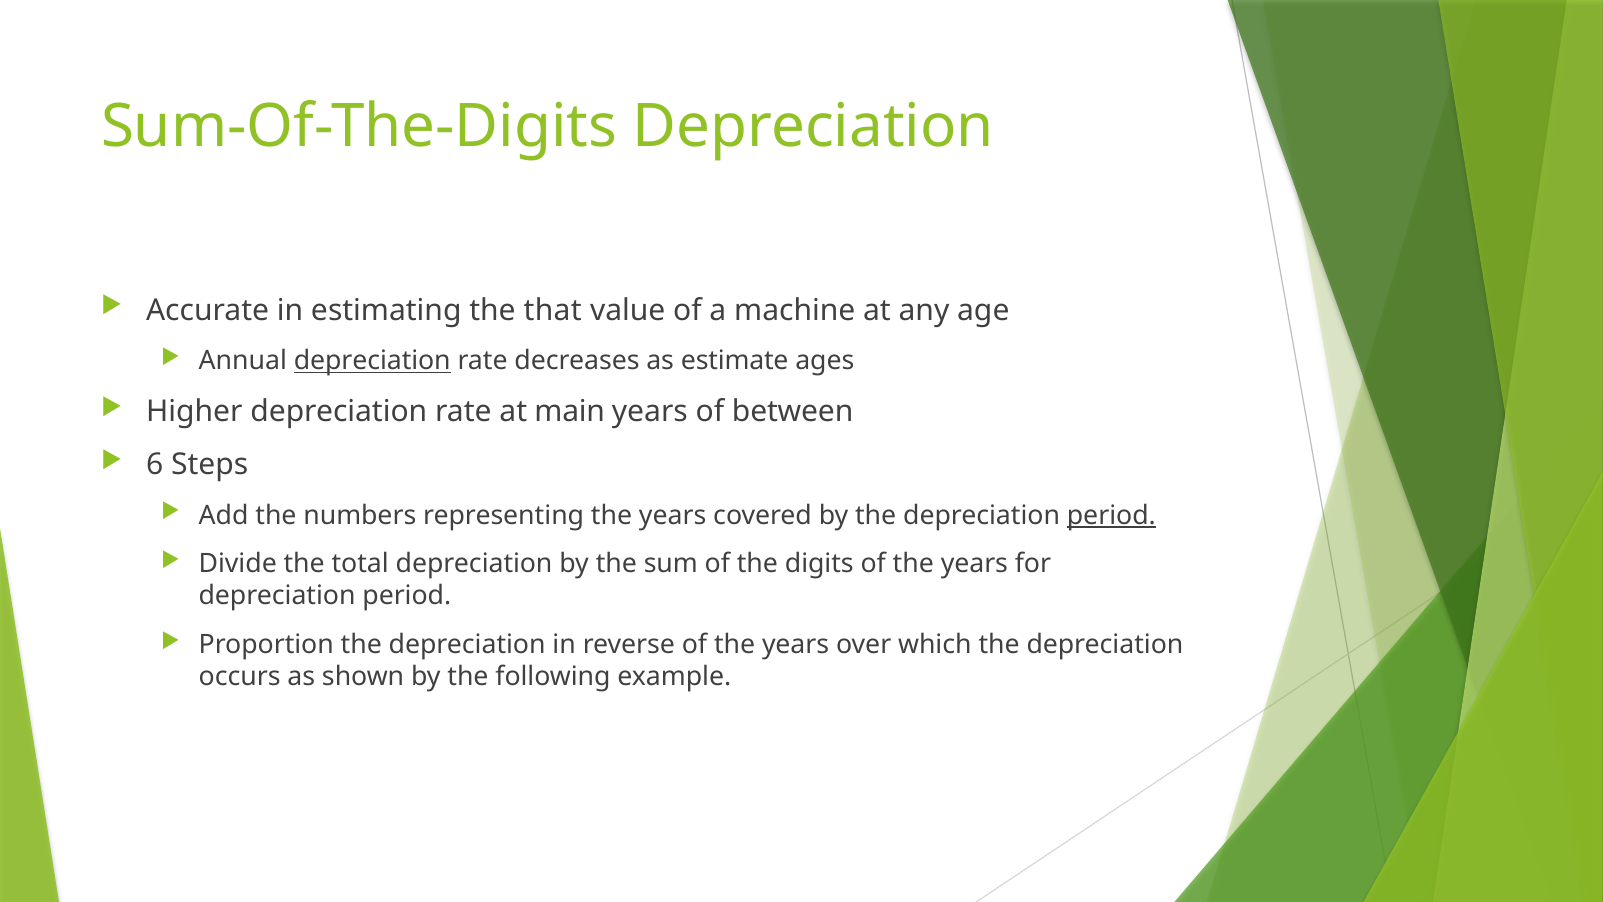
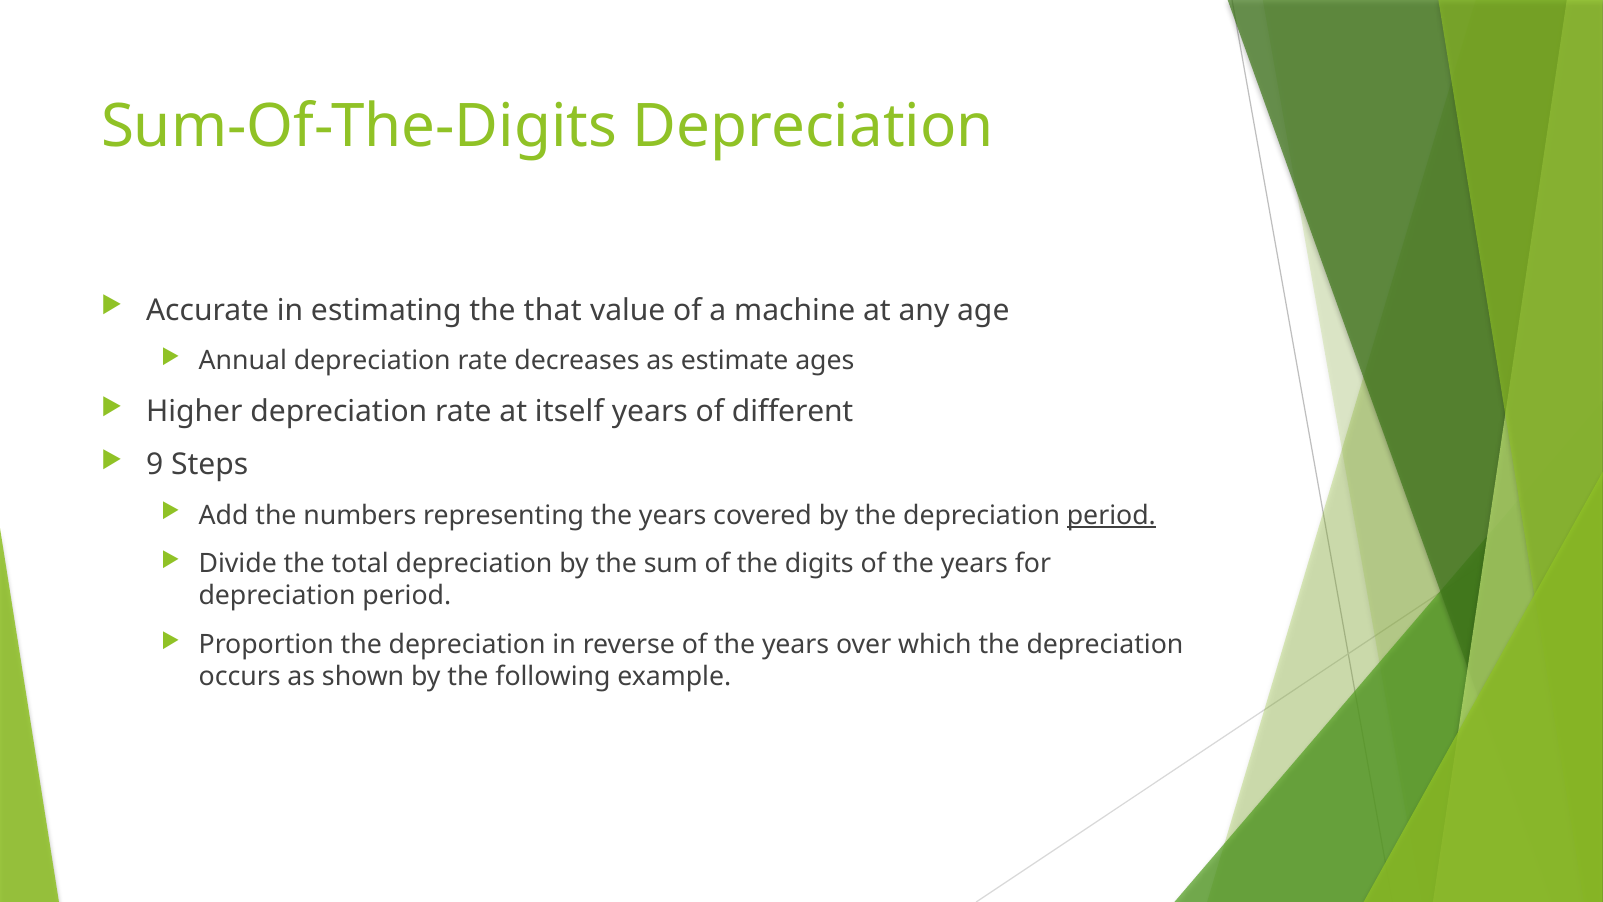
depreciation at (372, 361) underline: present -> none
main: main -> itself
between: between -> different
6: 6 -> 9
